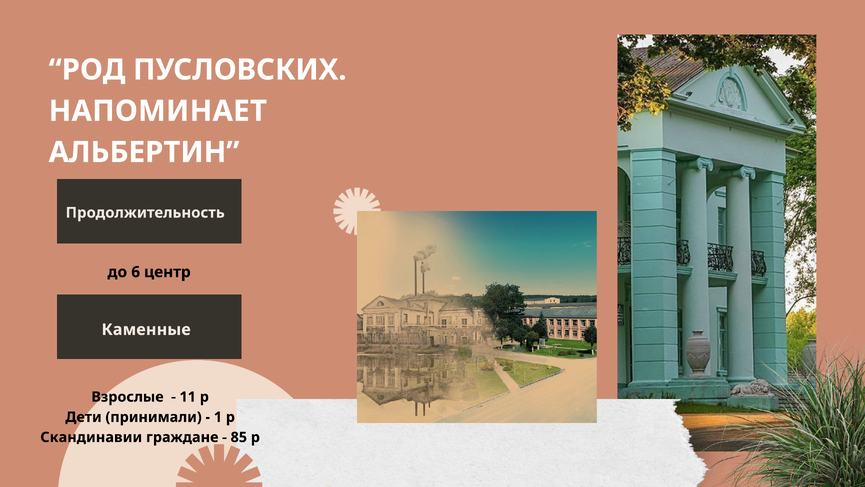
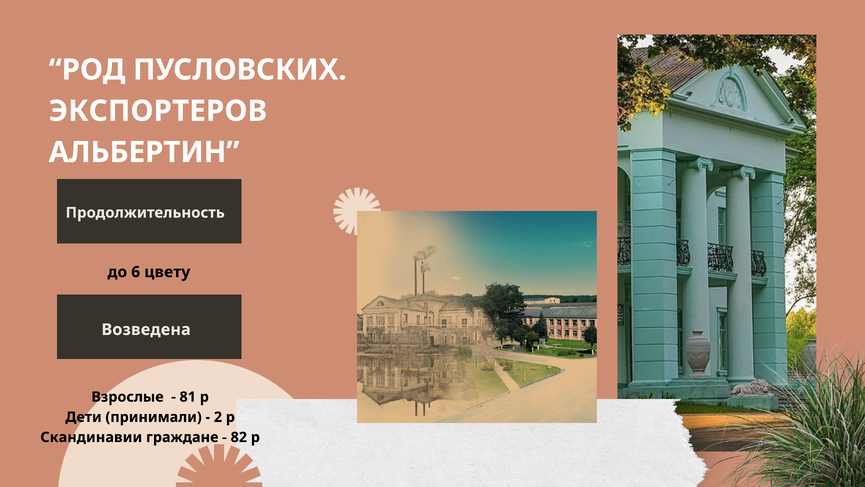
НАПОМИНАЕТ: НАПОМИНАЕТ -> ЭКСПОРТЕРОВ
центр: центр -> цвету
Каменные: Каменные -> Возведена
11: 11 -> 81
1: 1 -> 2
85: 85 -> 82
